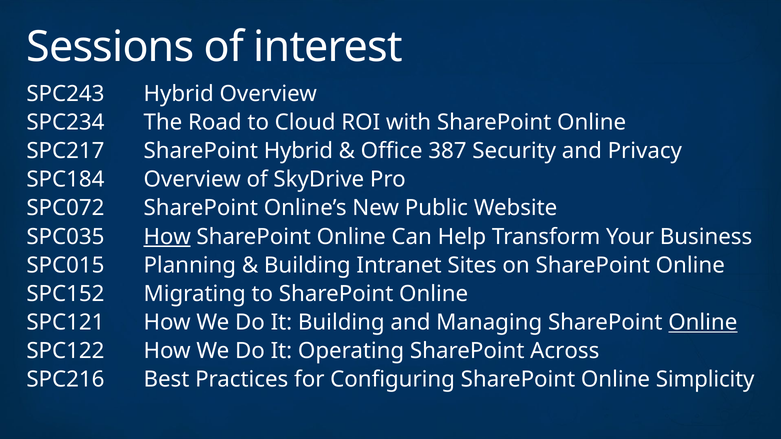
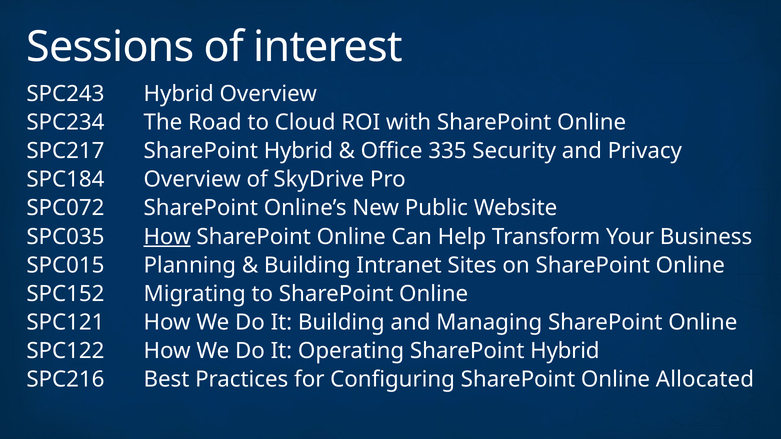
387: 387 -> 335
Online at (703, 323) underline: present -> none
Operating SharePoint Across: Across -> Hybrid
Simplicity: Simplicity -> Allocated
